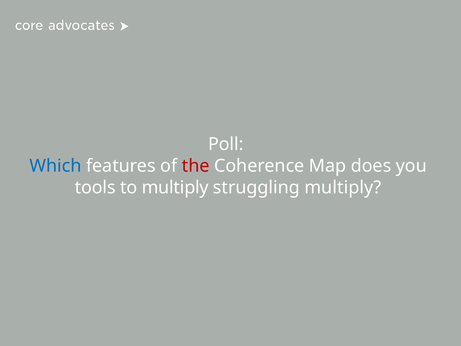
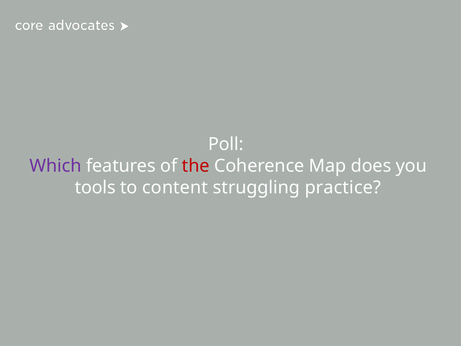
Which colour: blue -> purple
to multiply: multiply -> content
struggling multiply: multiply -> practice
